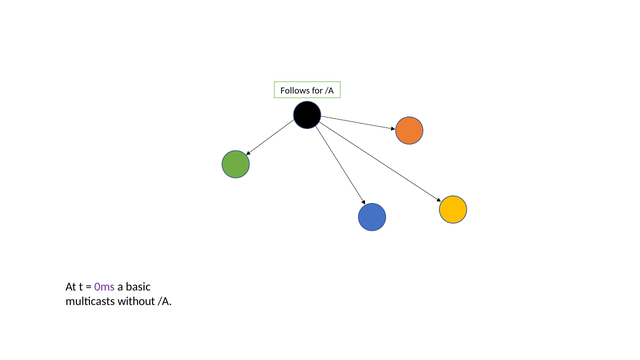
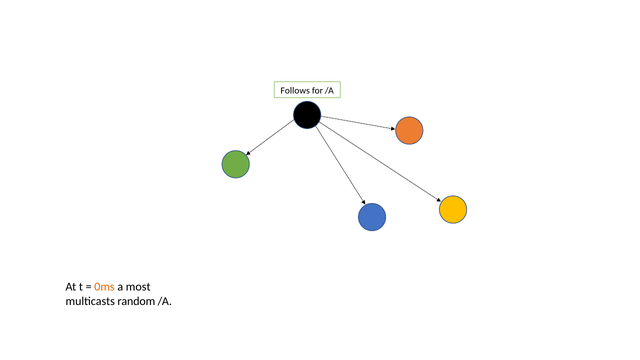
0ms colour: purple -> orange
basic: basic -> most
without: without -> random
